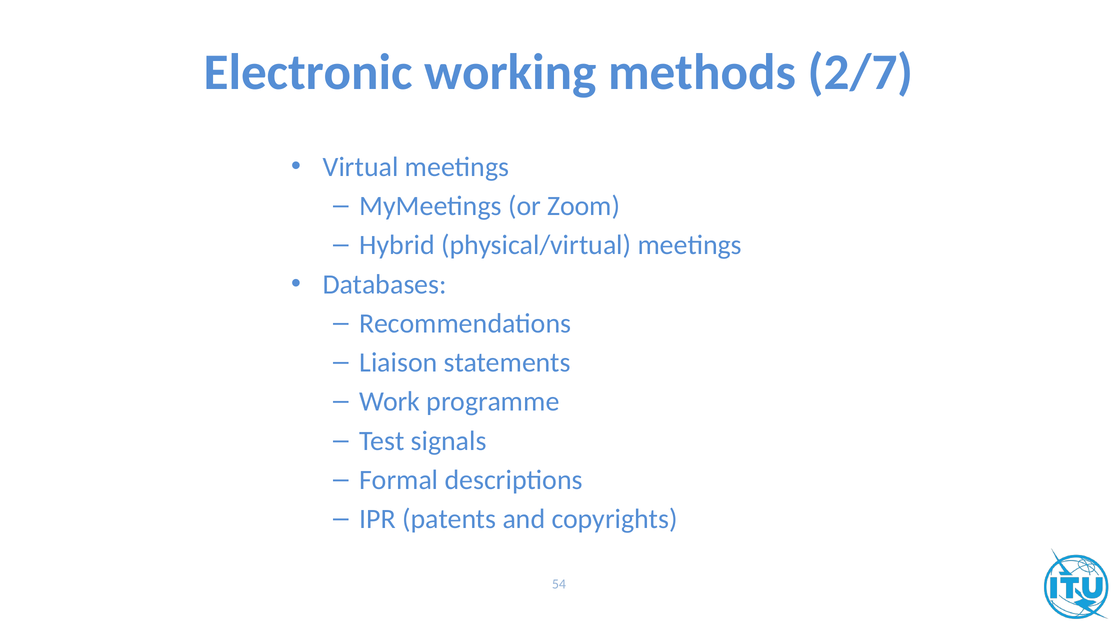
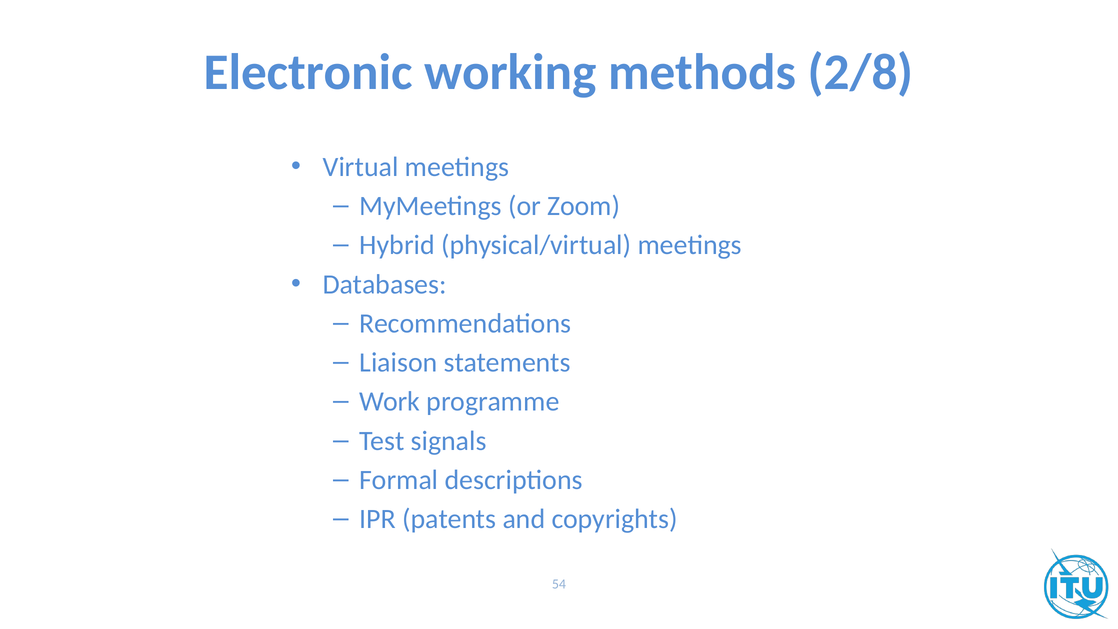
2/7: 2/7 -> 2/8
